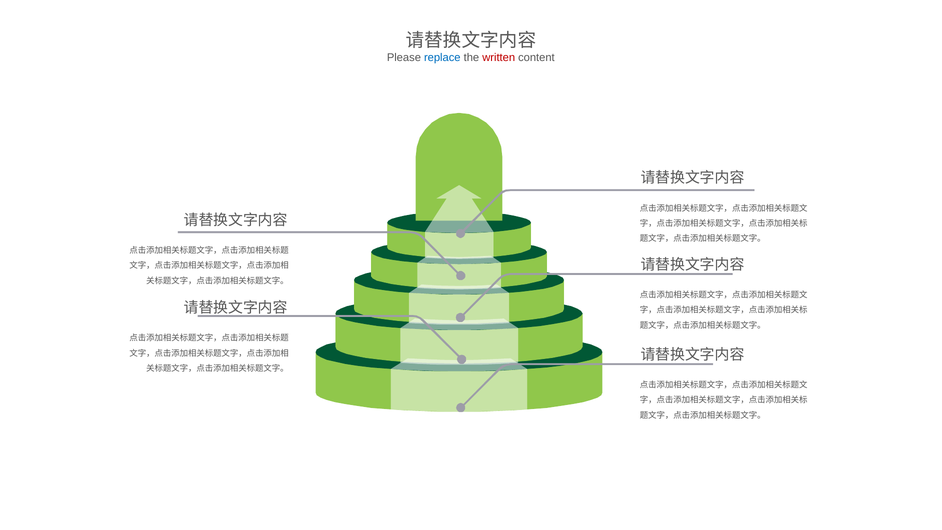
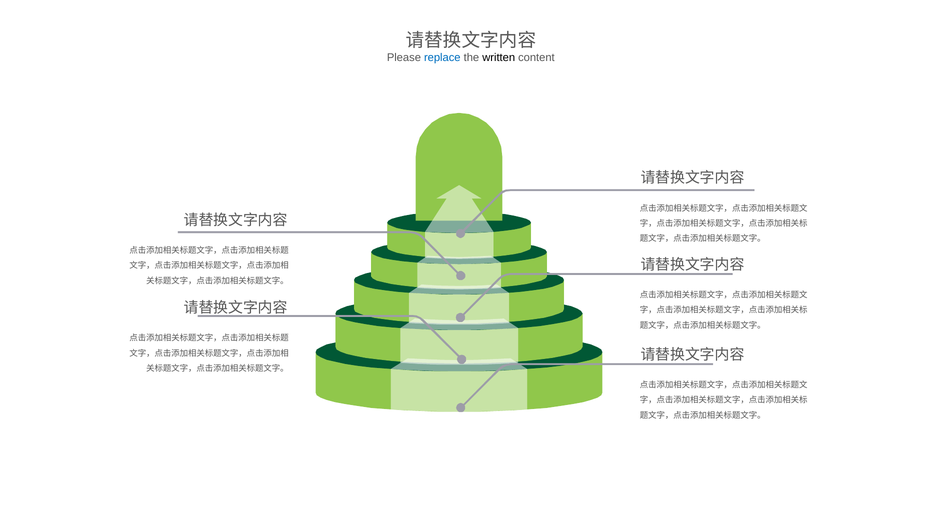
written colour: red -> black
